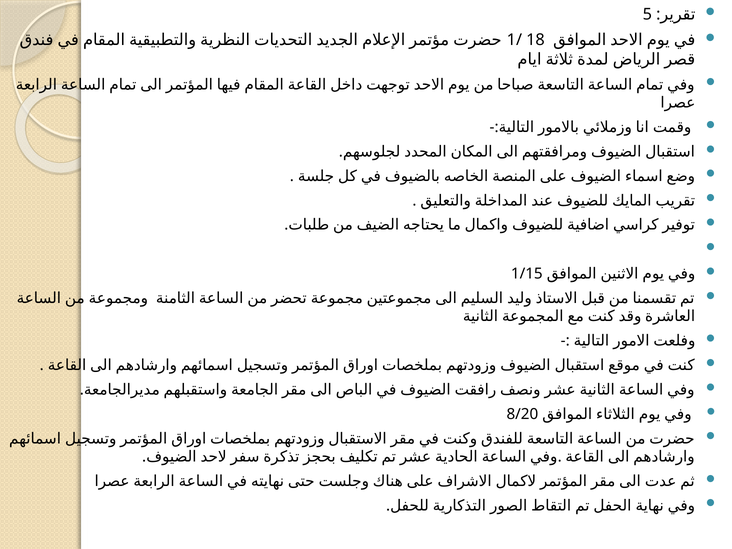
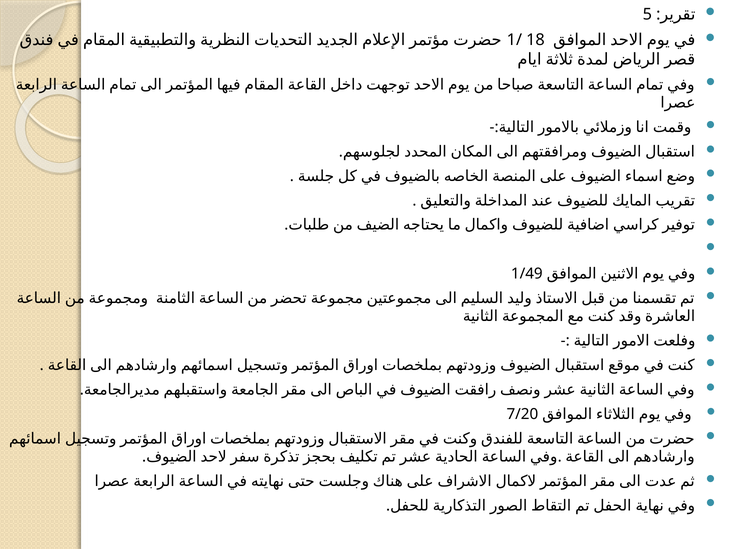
1/15: 1/15 -> 1/49
8/20: 8/20 -> 7/20
